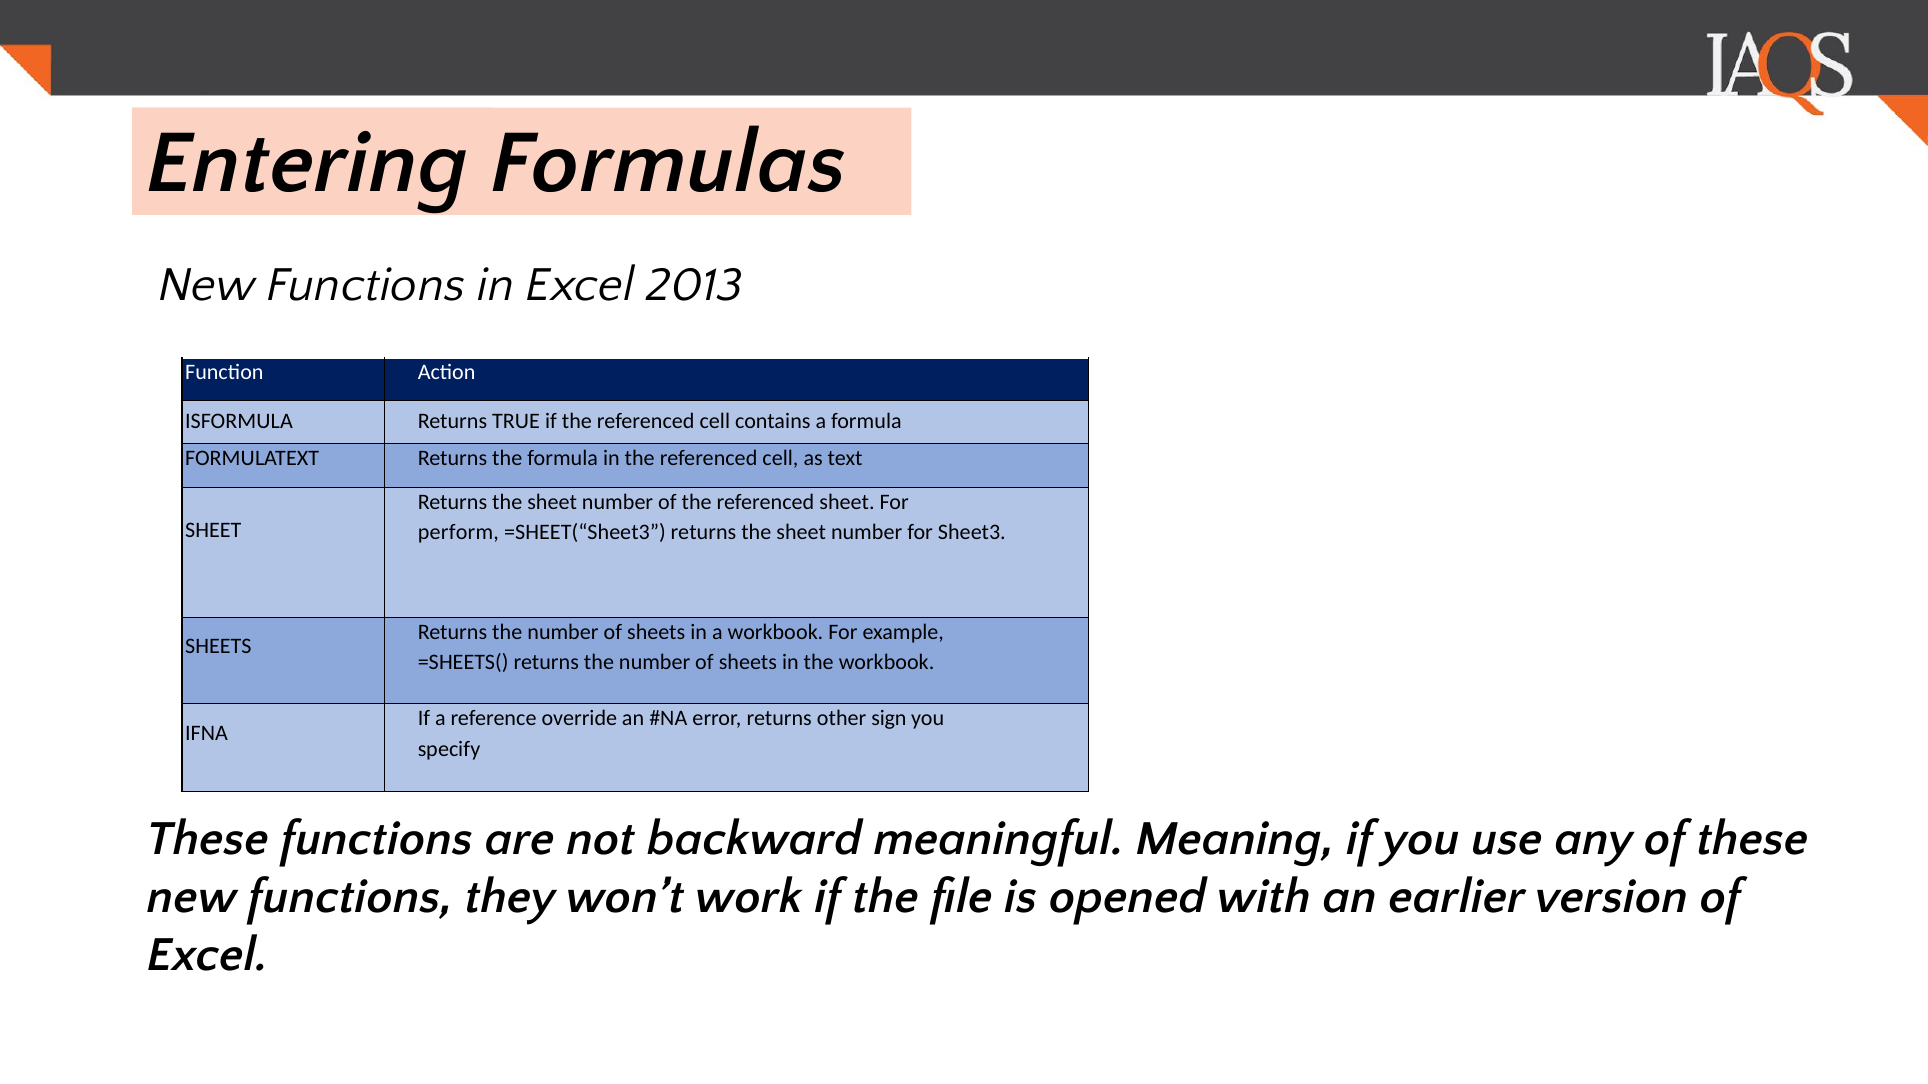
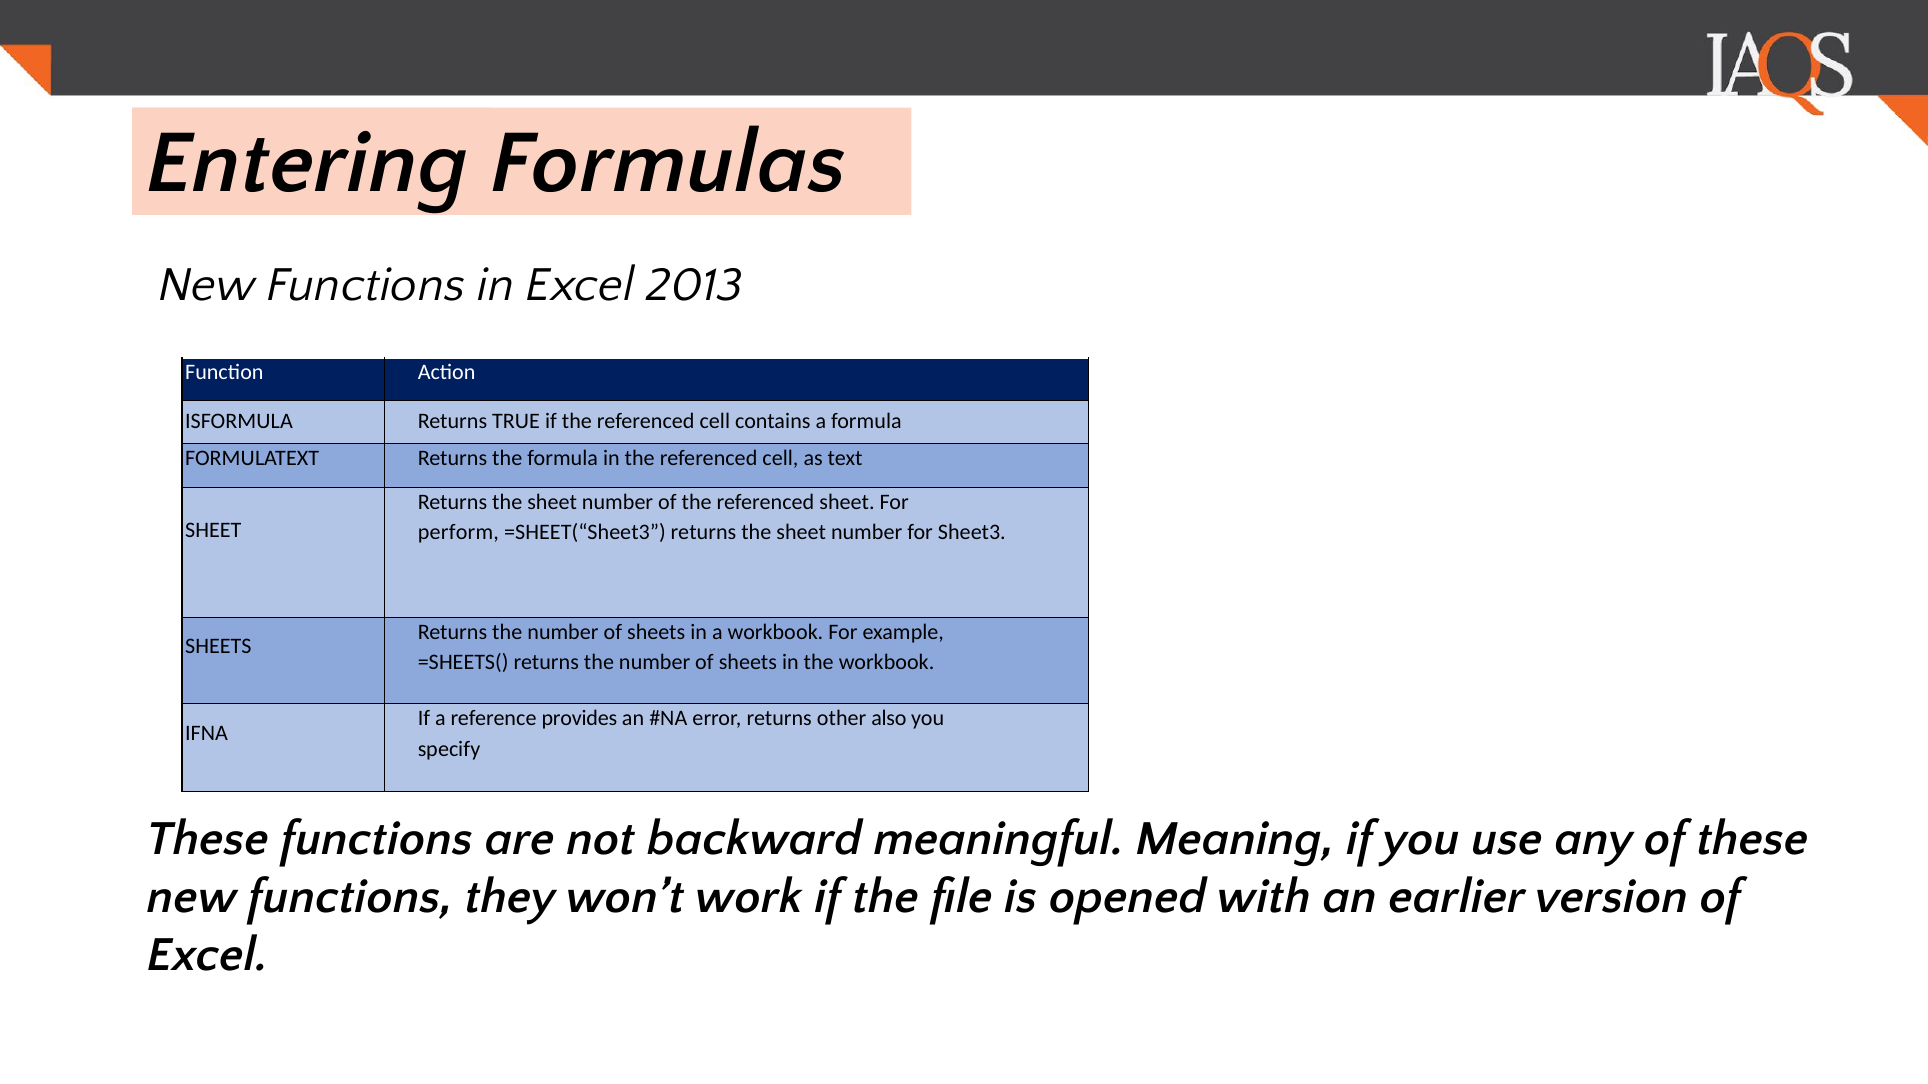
override: override -> provides
sign: sign -> also
